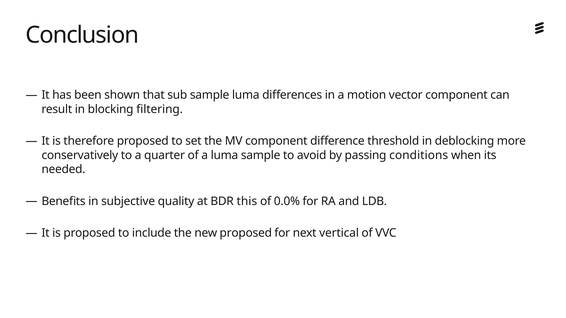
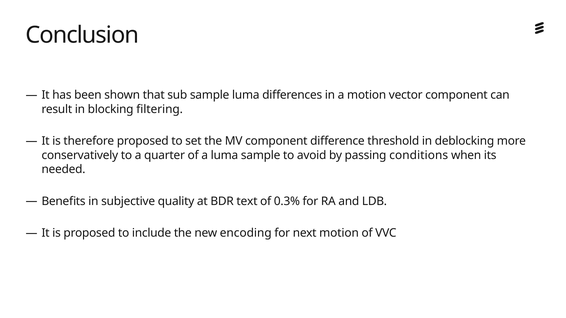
this: this -> text
0.0%: 0.0% -> 0.3%
new proposed: proposed -> encoding
next vertical: vertical -> motion
